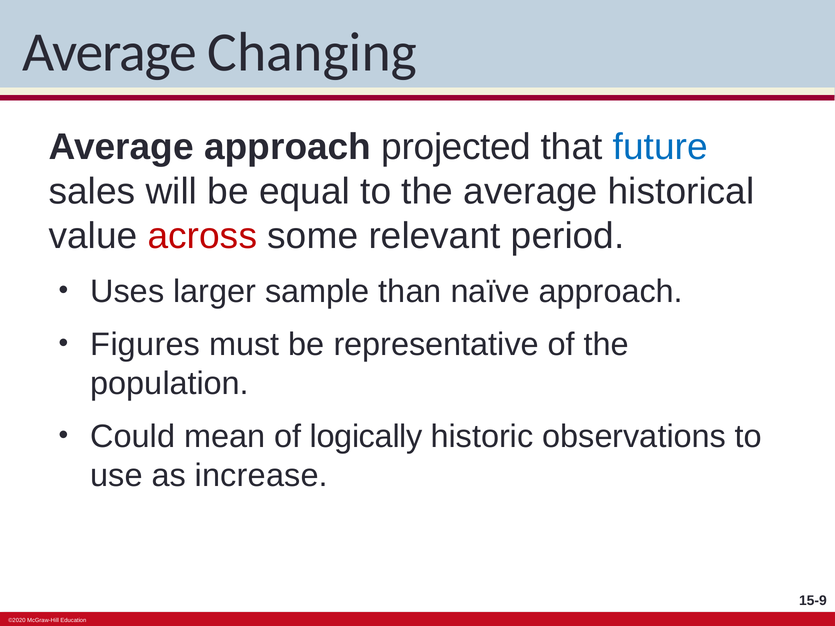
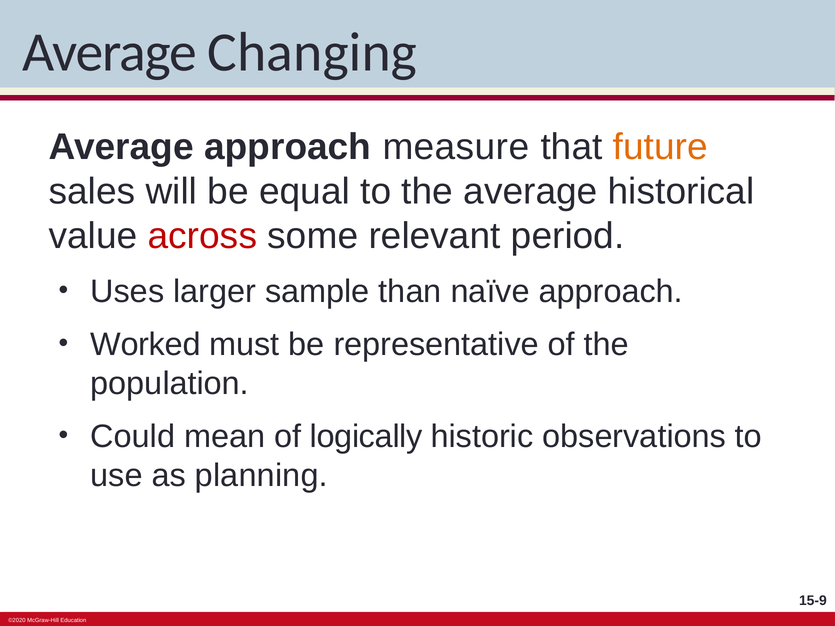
projected: projected -> measure
future colour: blue -> orange
Figures: Figures -> Worked
increase: increase -> planning
